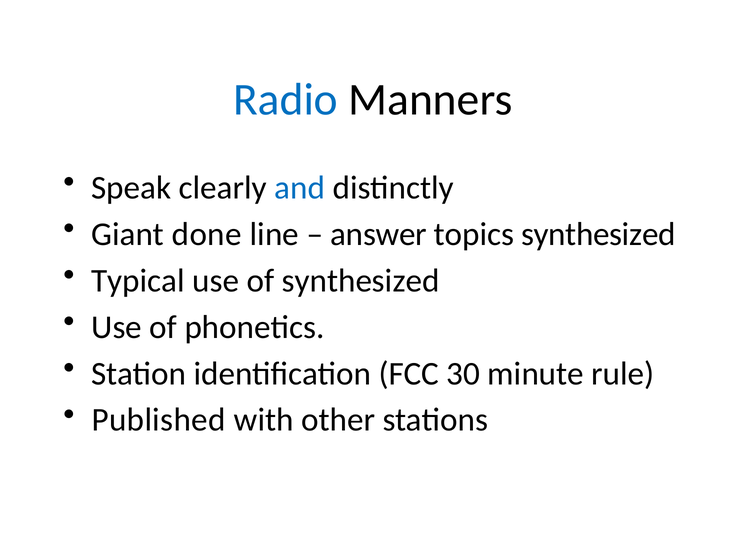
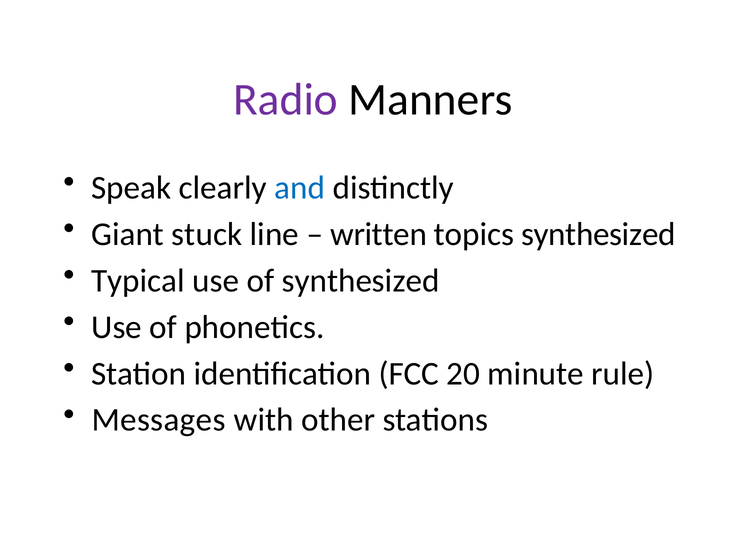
Radio colour: blue -> purple
done: done -> stuck
answer: answer -> written
30: 30 -> 20
Published: Published -> Messages
